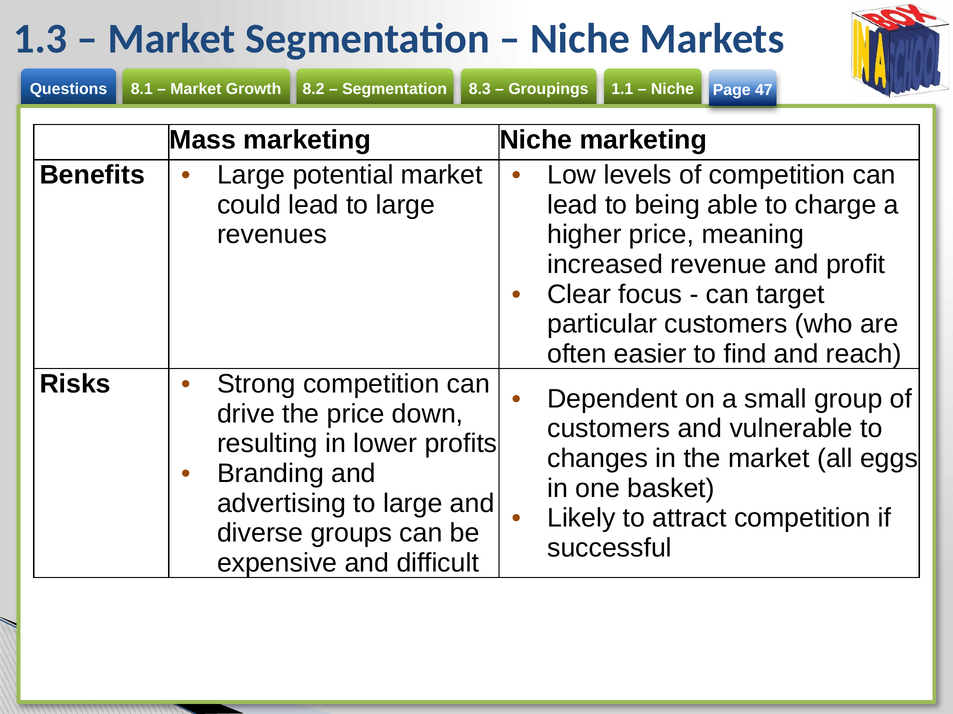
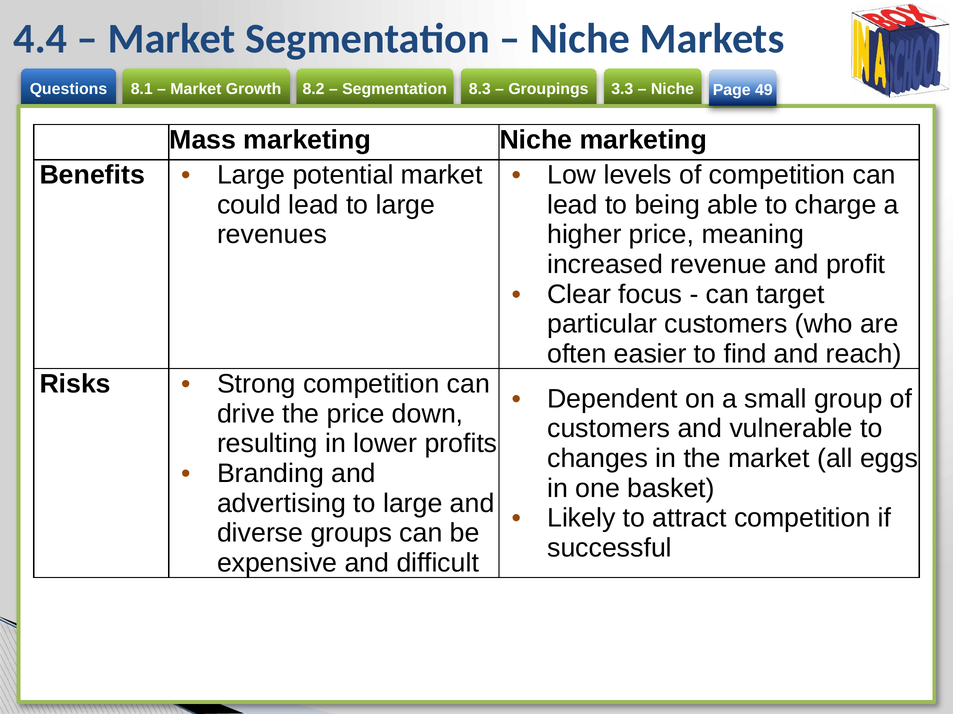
1.3: 1.3 -> 4.4
1.1: 1.1 -> 3.3
47: 47 -> 49
